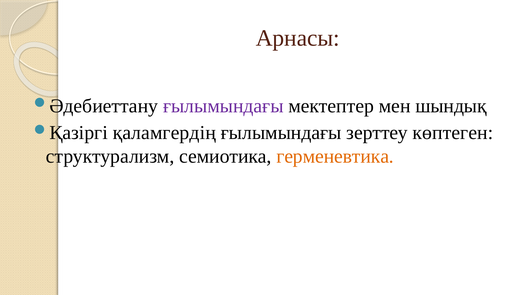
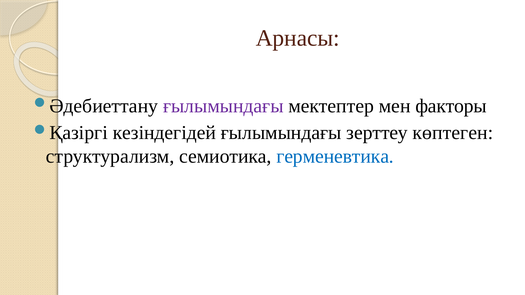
шындық: шындық -> факторы
қаламгердің: қаламгердің -> кезіндегідей
герменевтика colour: orange -> blue
